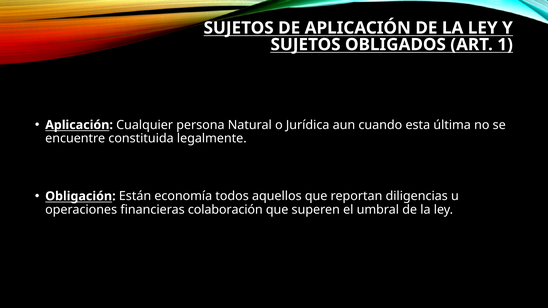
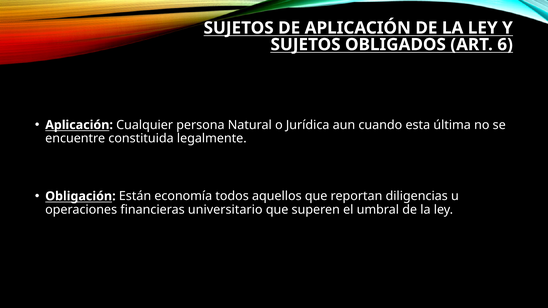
1: 1 -> 6
colaboración: colaboración -> universitario
